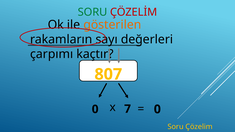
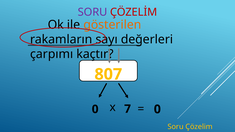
SORU at (92, 12) colour: green -> purple
